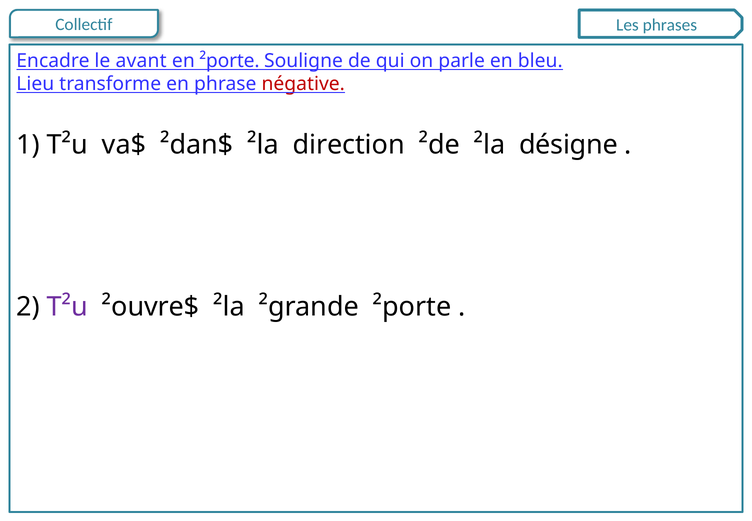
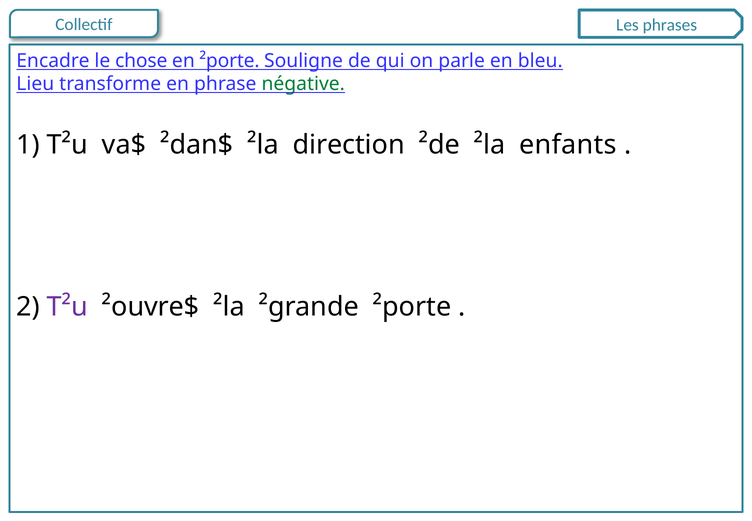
avant: avant -> chose
négative colour: red -> green
désigne: désigne -> enfants
